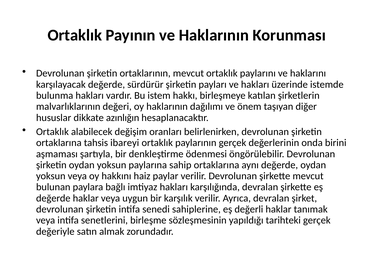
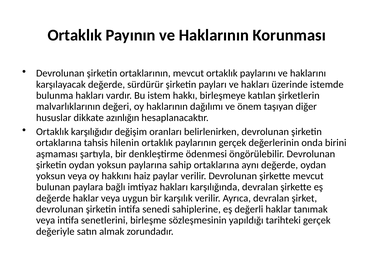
alabilecek: alabilecek -> karşılığıdır
ibareyi: ibareyi -> hilenin
